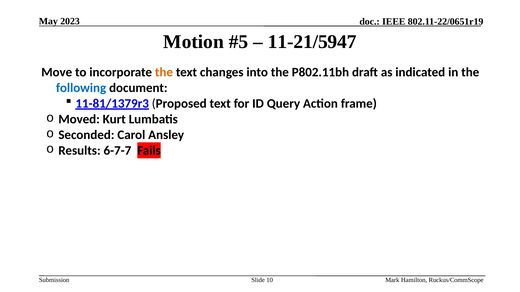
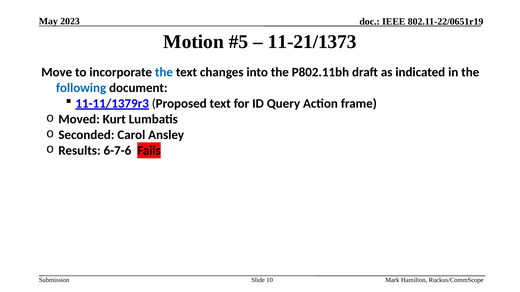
11-21/5947: 11-21/5947 -> 11-21/1373
the at (164, 72) colour: orange -> blue
11-81/1379r3: 11-81/1379r3 -> 11-11/1379r3
6-7-7: 6-7-7 -> 6-7-6
